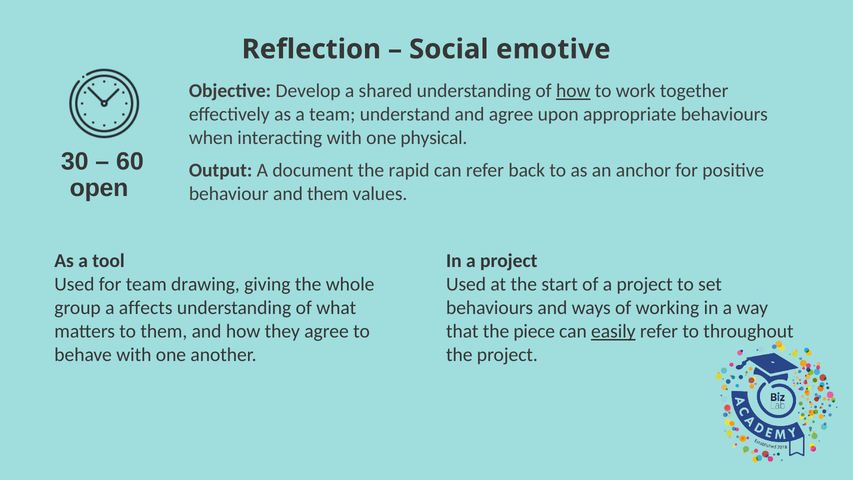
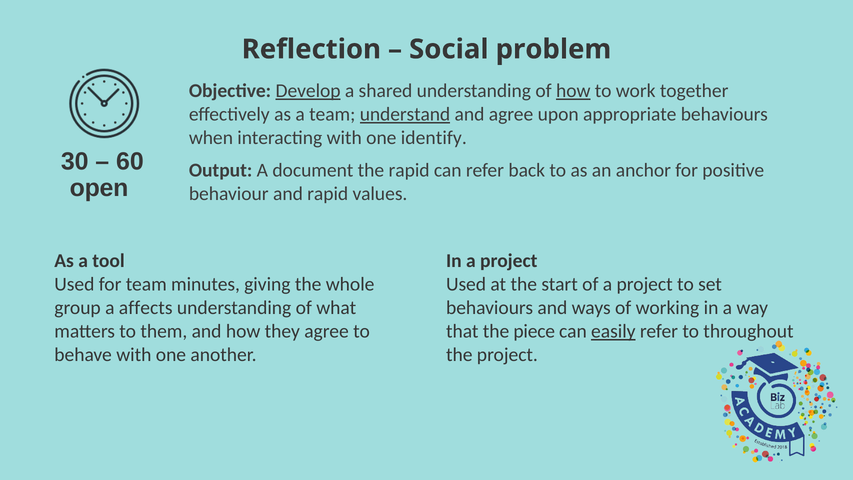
emotive: emotive -> problem
Develop underline: none -> present
understand underline: none -> present
physical: physical -> identify
and them: them -> rapid
drawing: drawing -> minutes
